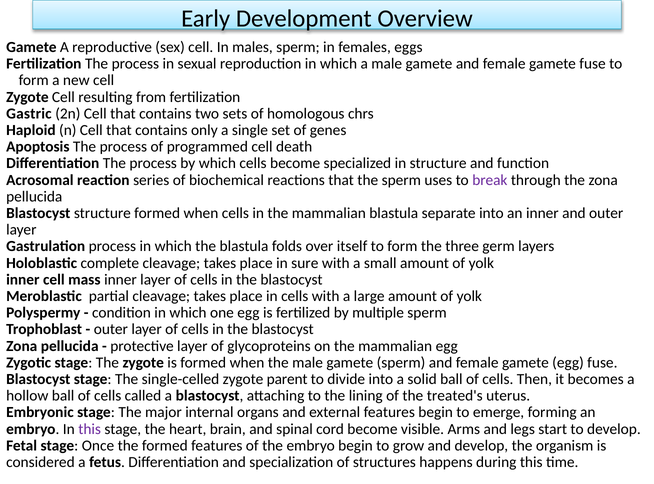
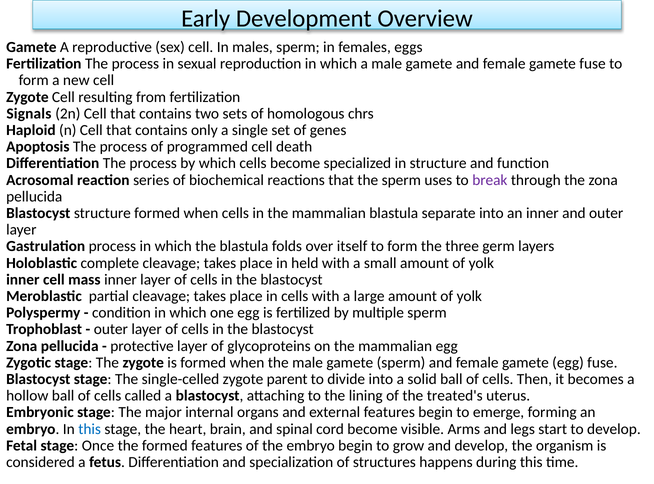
Gastric: Gastric -> Signals
sure: sure -> held
this at (90, 429) colour: purple -> blue
